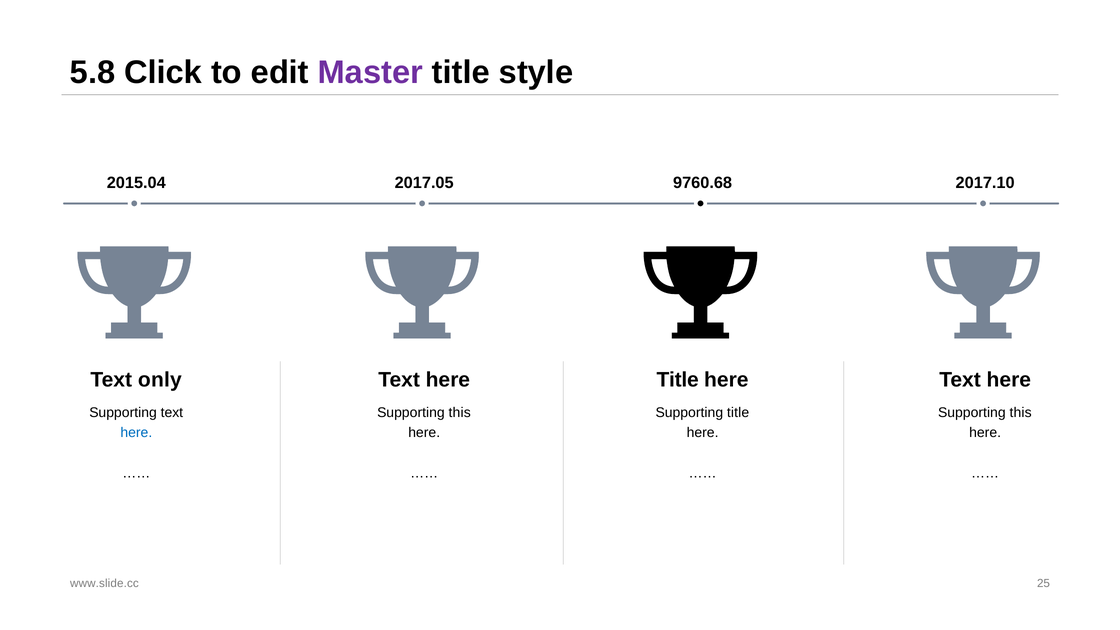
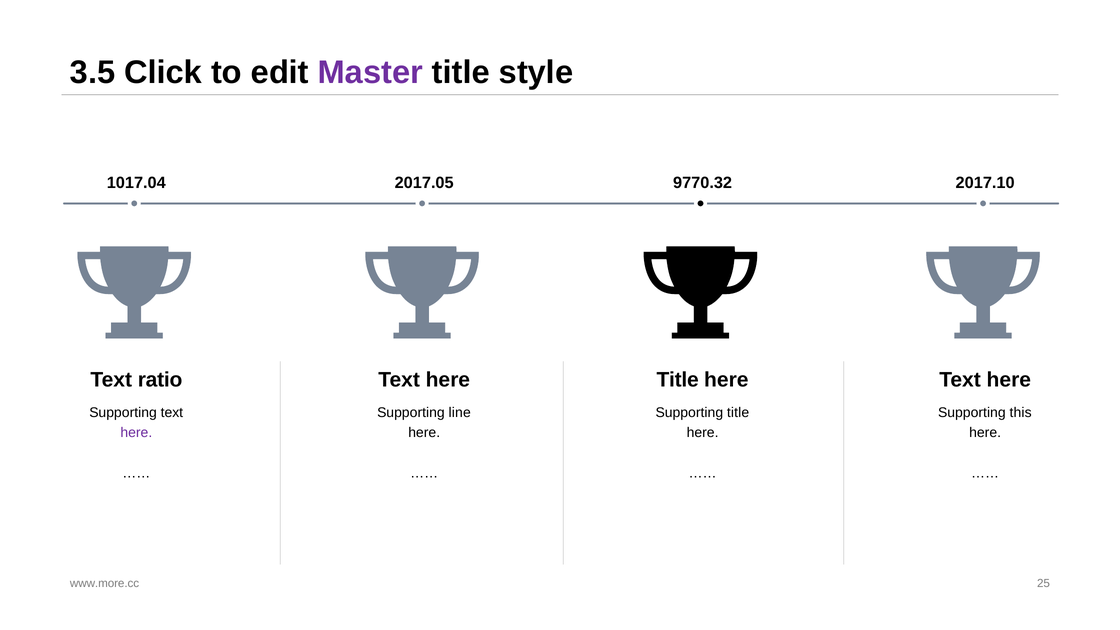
5.8: 5.8 -> 3.5
2015.04: 2015.04 -> 1017.04
9760.68: 9760.68 -> 9770.32
only: only -> ratio
this at (460, 413): this -> line
here at (136, 433) colour: blue -> purple
www.slide.cc: www.slide.cc -> www.more.cc
